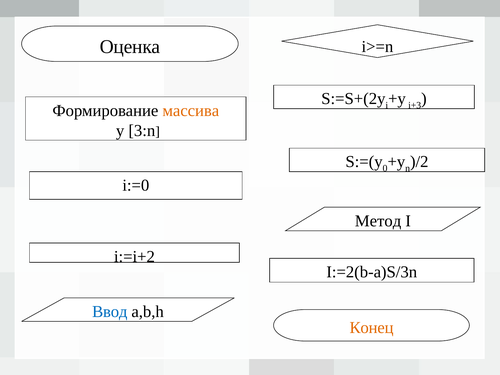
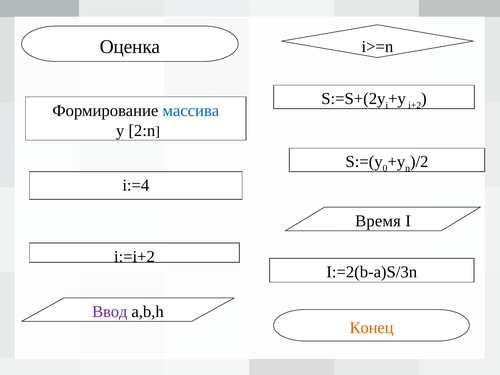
i+3: i+3 -> i+2
массива colour: orange -> blue
3:n: 3:n -> 2:n
i:=0: i:=0 -> i:=4
Метод: Метод -> Время
Ввод colour: blue -> purple
